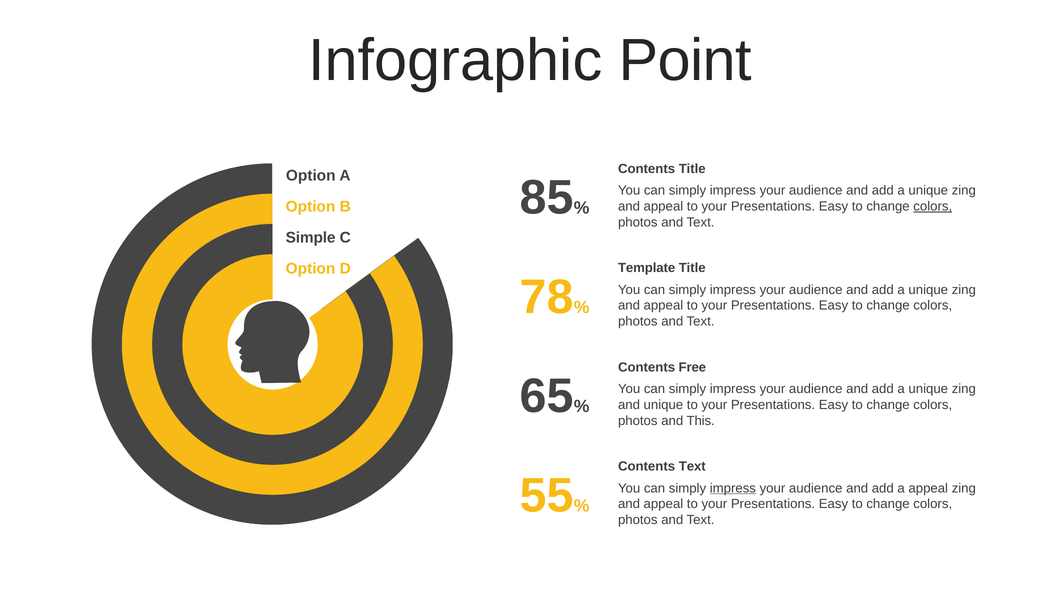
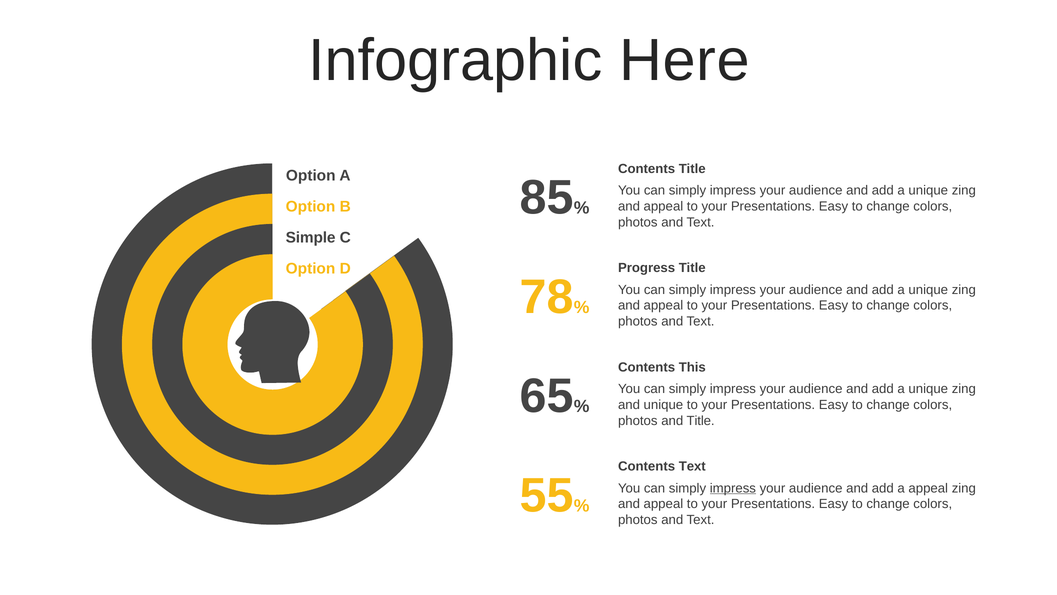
Point: Point -> Here
colors at (933, 206) underline: present -> none
Template: Template -> Progress
Free: Free -> This
and This: This -> Title
